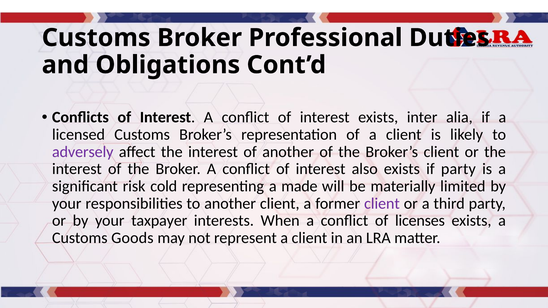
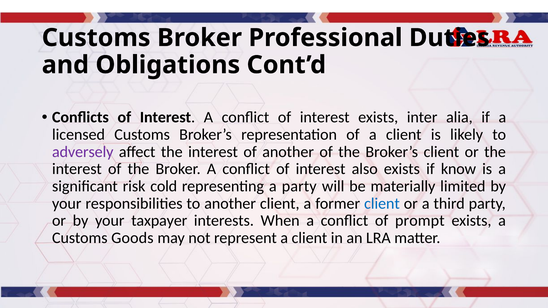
if party: party -> know
a made: made -> party
client at (382, 204) colour: purple -> blue
licenses: licenses -> prompt
